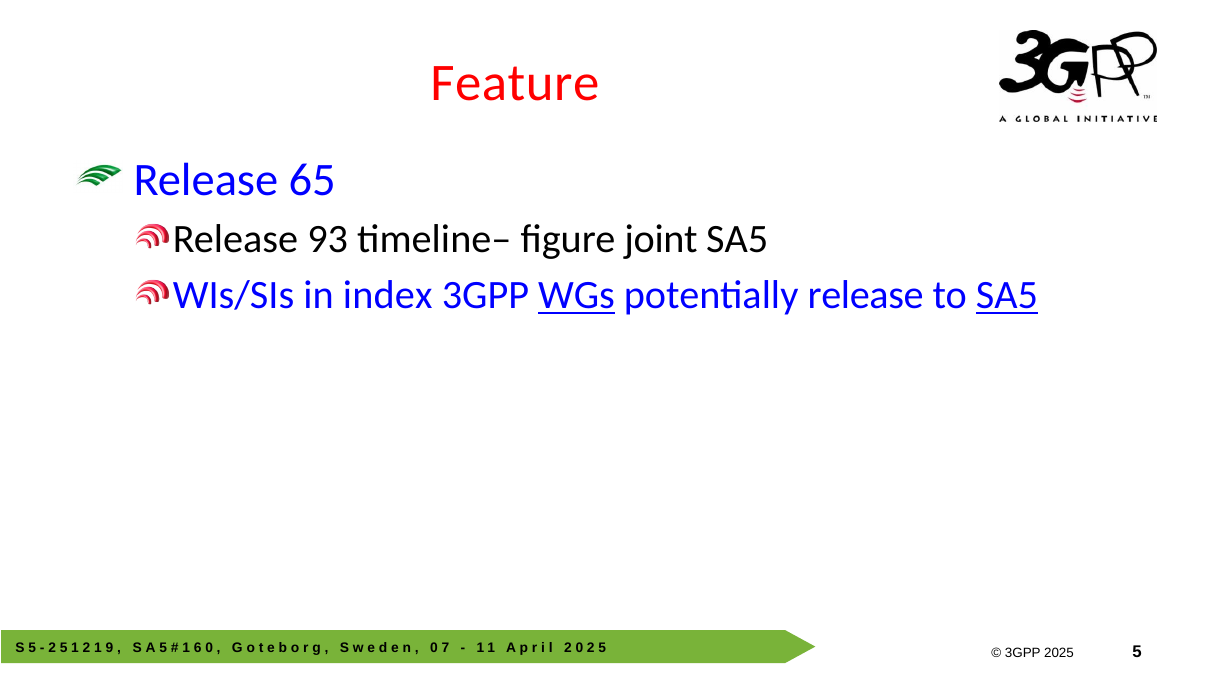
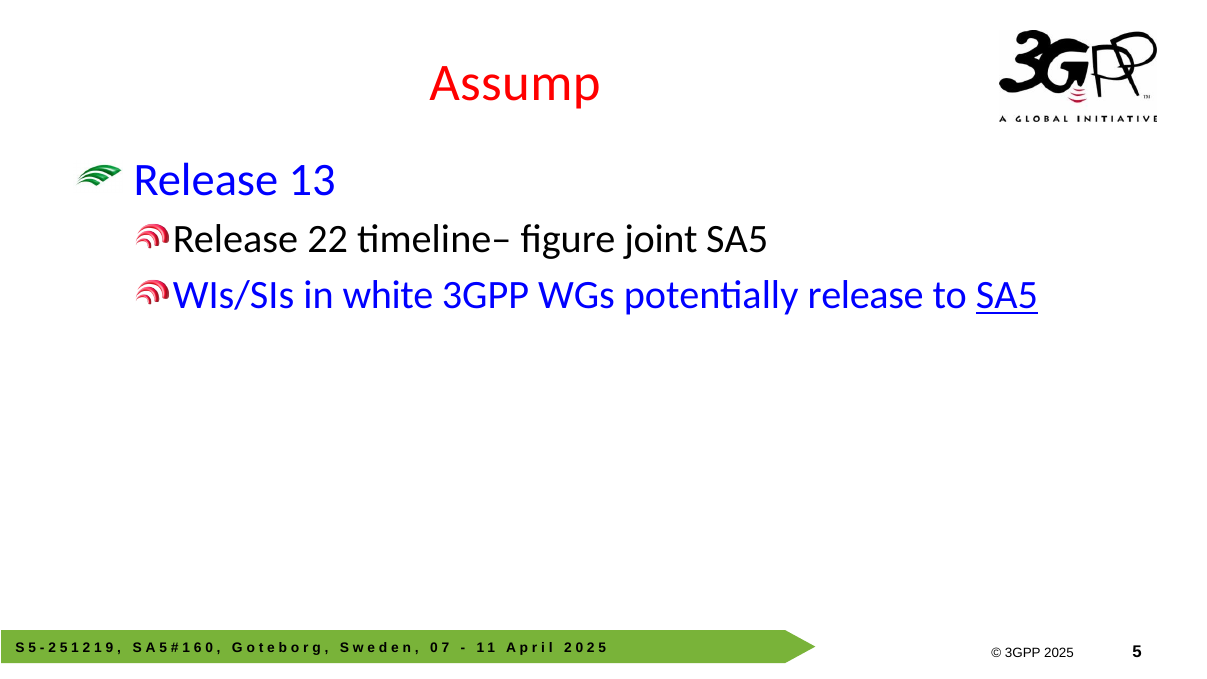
Feature: Feature -> Assump
65: 65 -> 13
93: 93 -> 22
index: index -> white
WGs underline: present -> none
